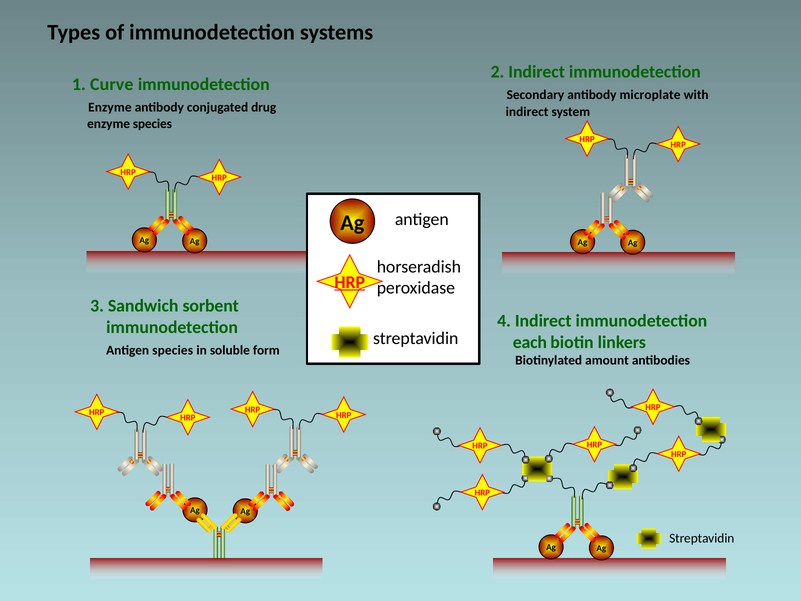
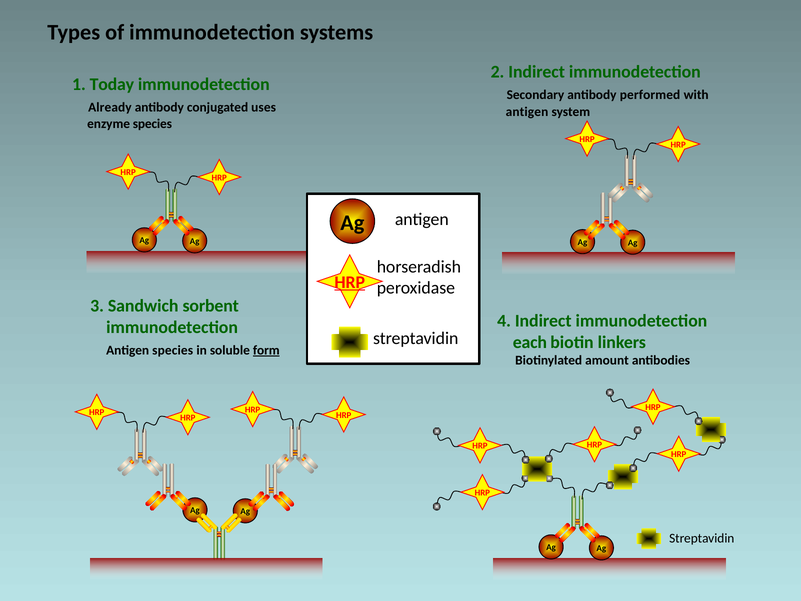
Curve: Curve -> Today
microplate: microplate -> performed
Enzyme at (110, 107): Enzyme -> Already
drug: drug -> uses
indirect at (527, 112): indirect -> antigen
form underline: none -> present
